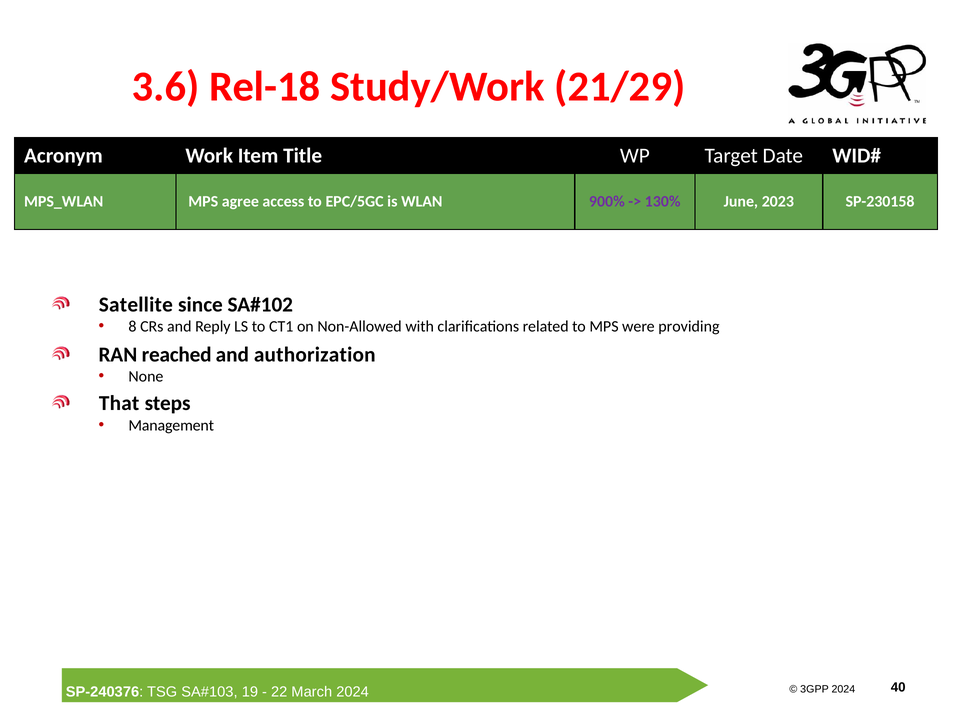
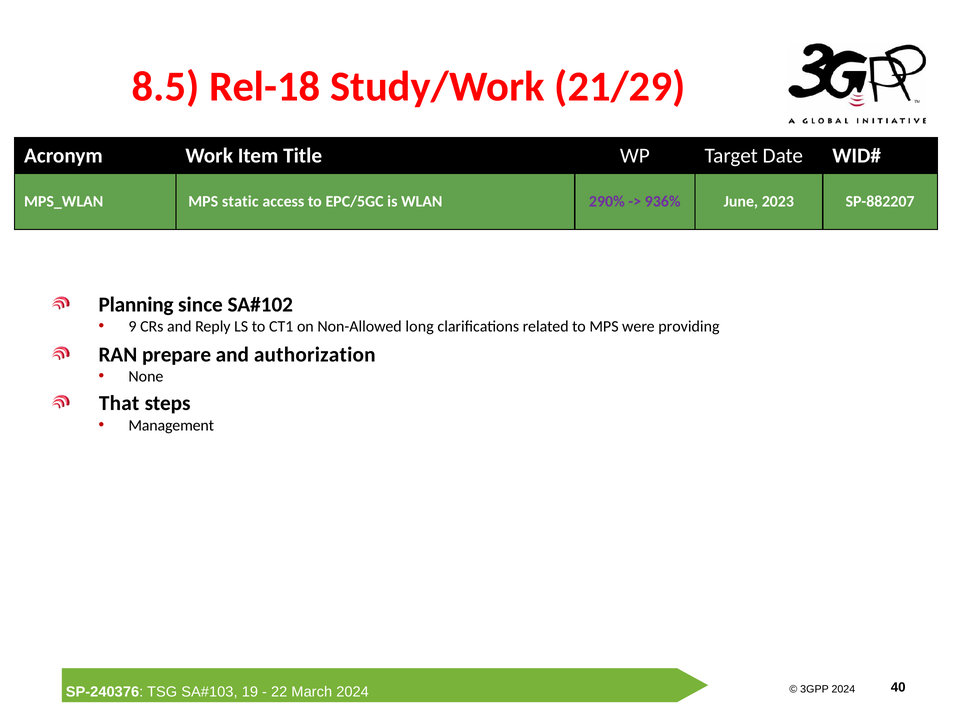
3.6: 3.6 -> 8.5
agree: agree -> static
900%: 900% -> 290%
130%: 130% -> 936%
SP-230158: SP-230158 -> SP-882207
Satellite: Satellite -> Planning
8: 8 -> 9
with: with -> long
reached: reached -> prepare
